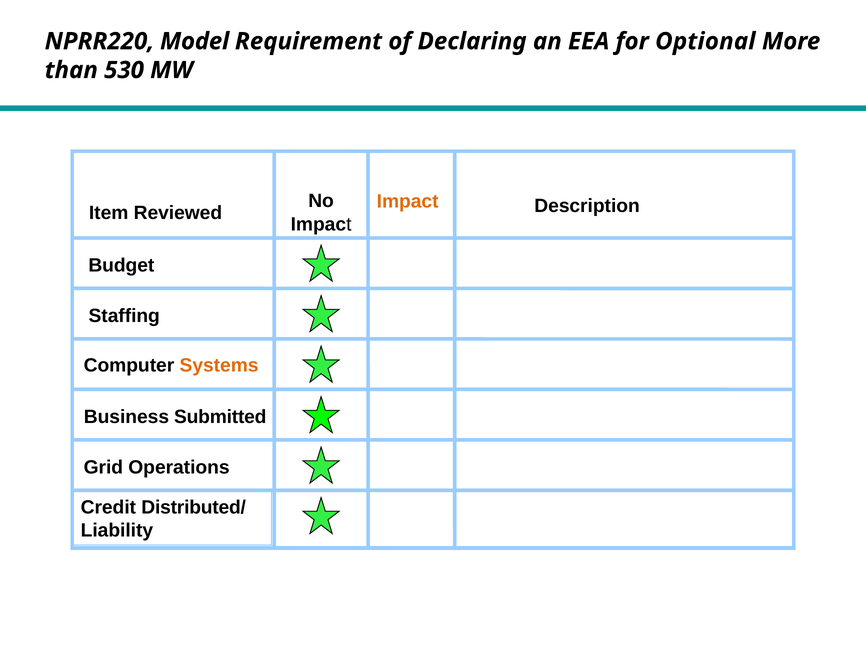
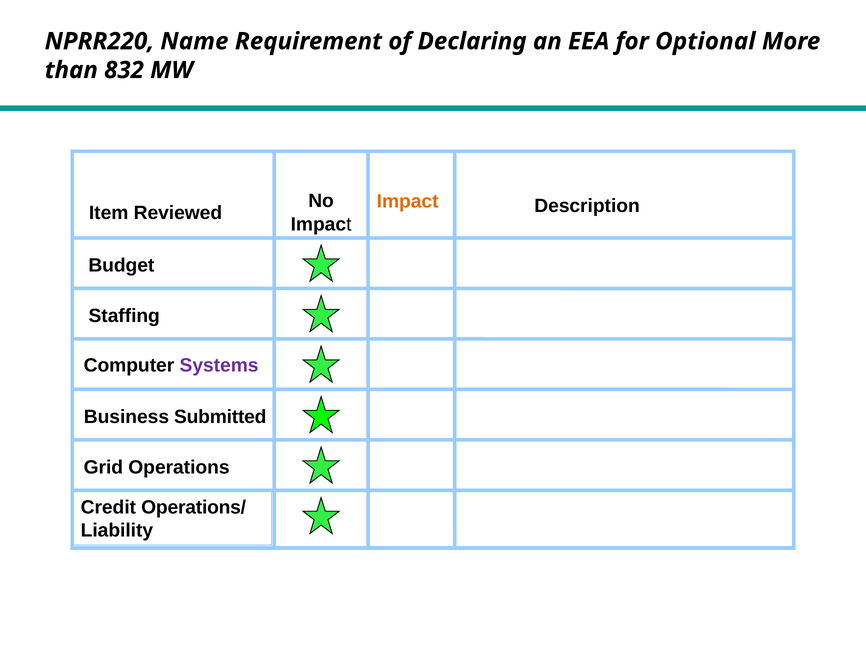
Model: Model -> Name
530: 530 -> 832
Systems colour: orange -> purple
Distributed/: Distributed/ -> Operations/
